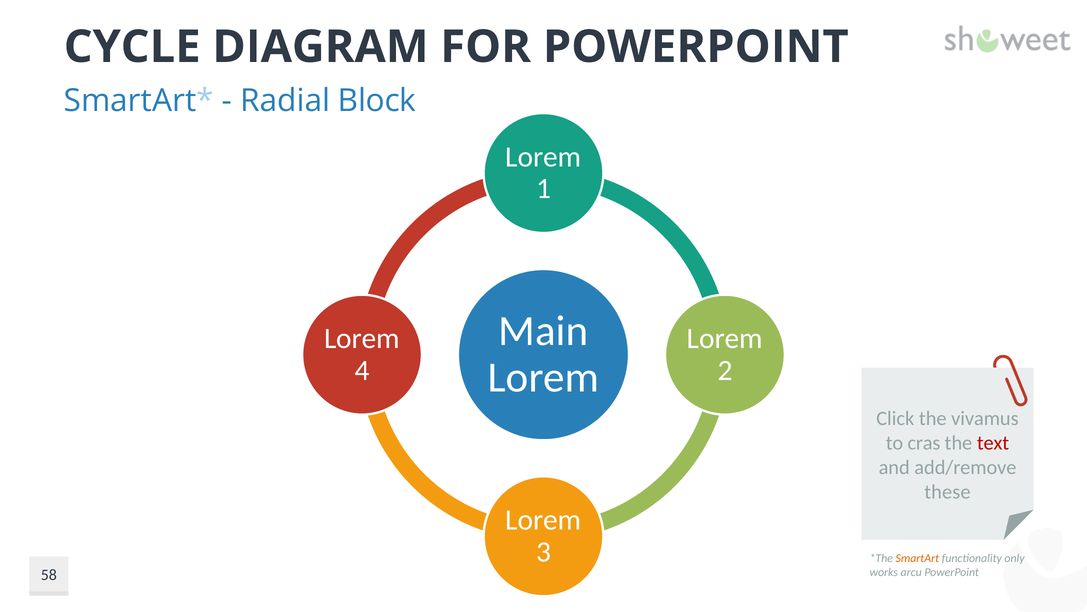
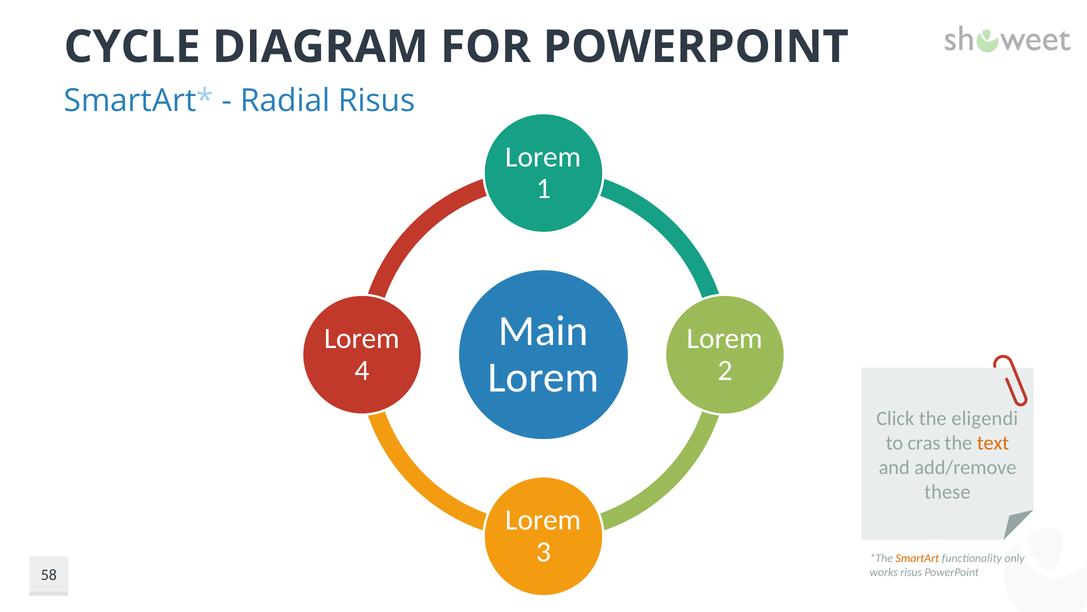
Radial Block: Block -> Risus
vivamus: vivamus -> eligendi
text colour: red -> orange
works arcu: arcu -> risus
